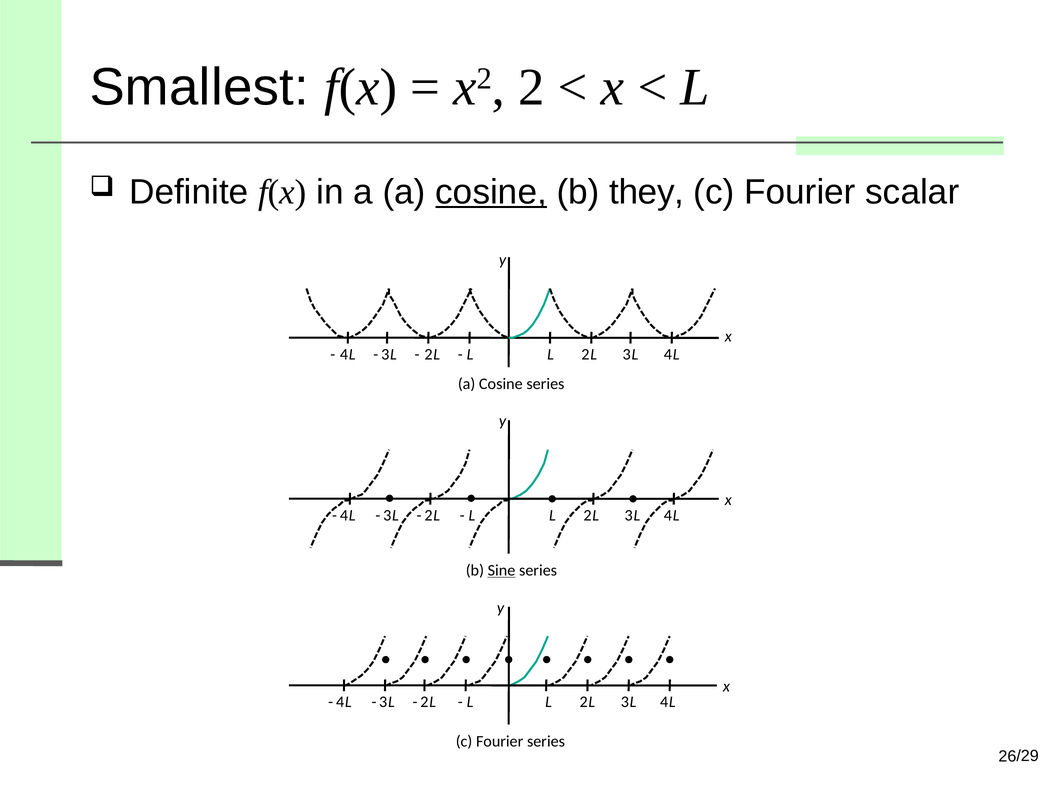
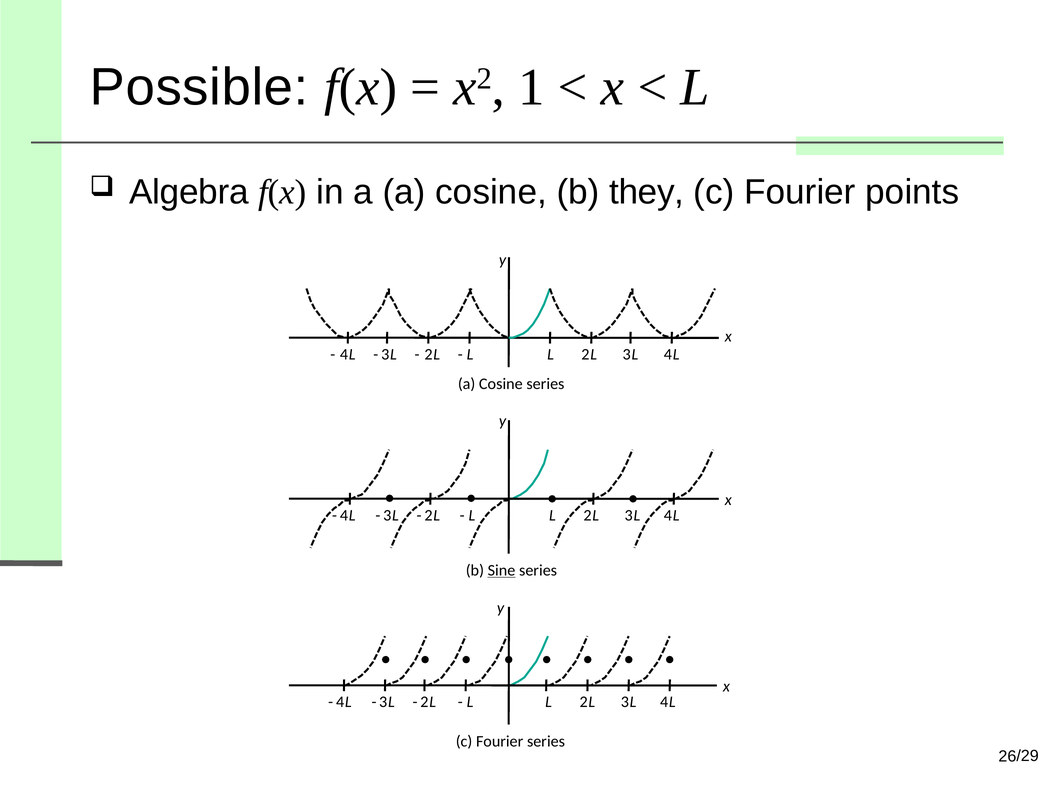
Smallest: Smallest -> Possible
2: 2 -> 1
Definite: Definite -> Algebra
cosine at (491, 192) underline: present -> none
scalar: scalar -> points
